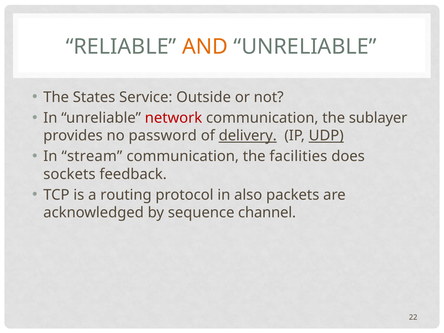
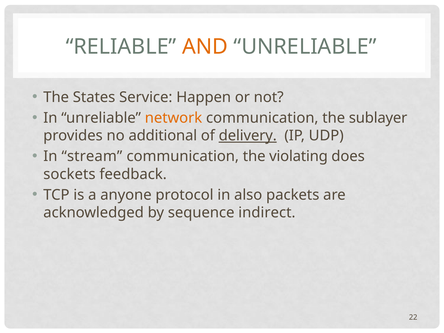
Outside: Outside -> Happen
network colour: red -> orange
password: password -> additional
UDP underline: present -> none
facilities: facilities -> violating
routing: routing -> anyone
channel: channel -> indirect
